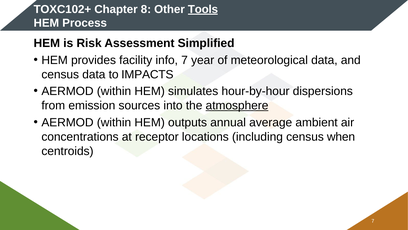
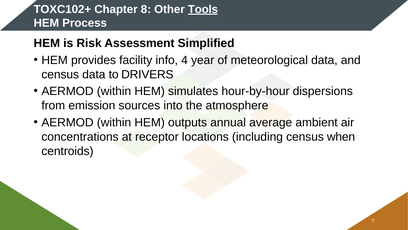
info 7: 7 -> 4
IMPACTS: IMPACTS -> DRIVERS
atmosphere underline: present -> none
